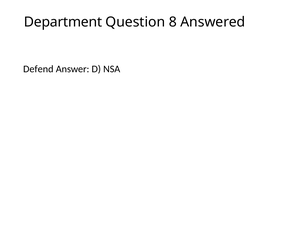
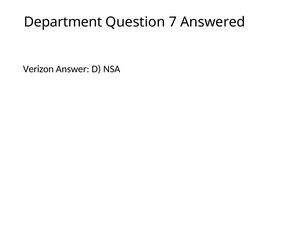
8: 8 -> 7
Defend: Defend -> Verizon
